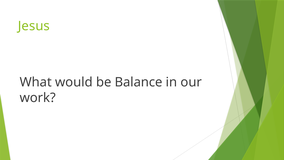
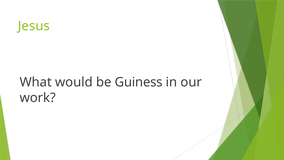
Balance: Balance -> Guiness
